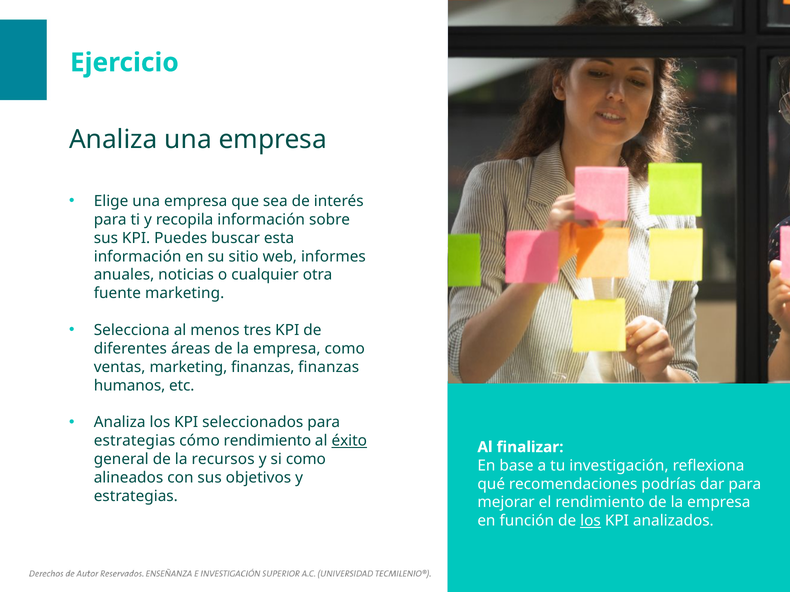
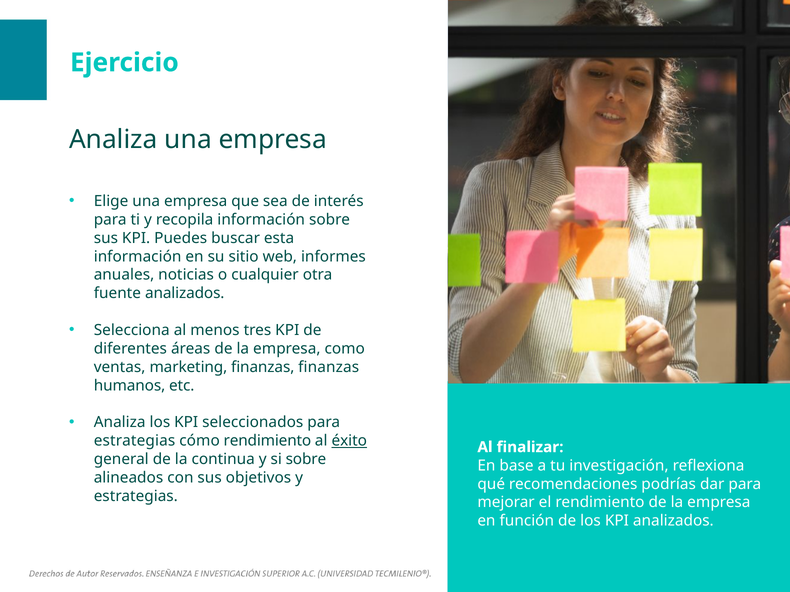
fuente marketing: marketing -> analizados
recursos: recursos -> continua
si como: como -> sobre
los at (591, 521) underline: present -> none
